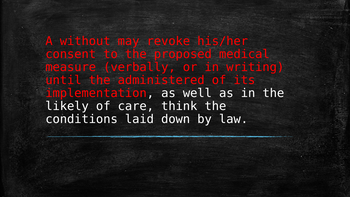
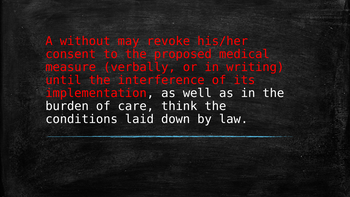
administered: administered -> interference
likely: likely -> burden
